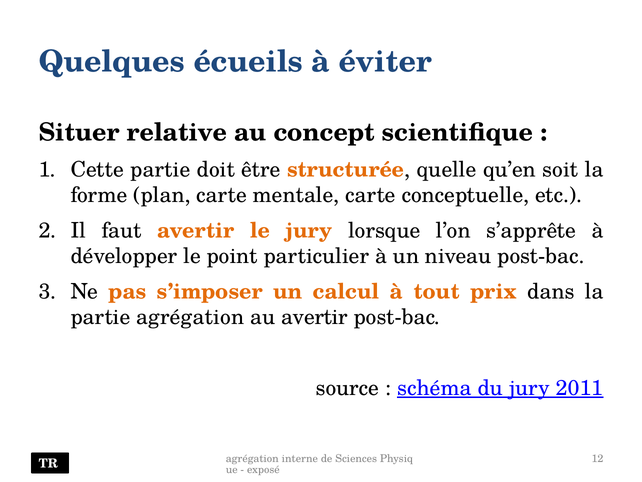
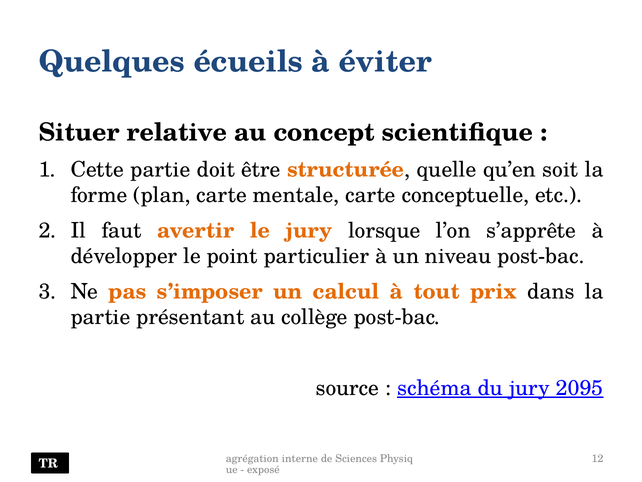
partie agrégation: agrégation -> présentant
au avertir: avertir -> collège
2011: 2011 -> 2095
